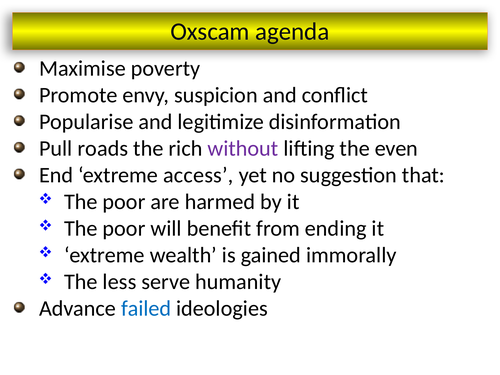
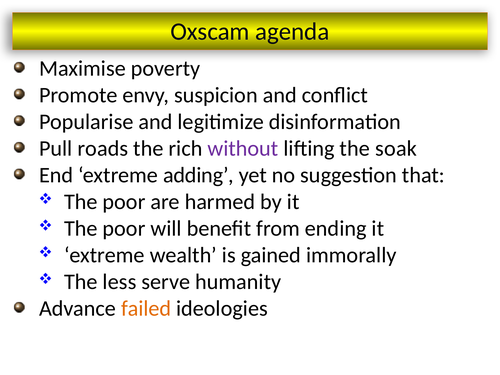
even: even -> soak
access: access -> adding
failed colour: blue -> orange
